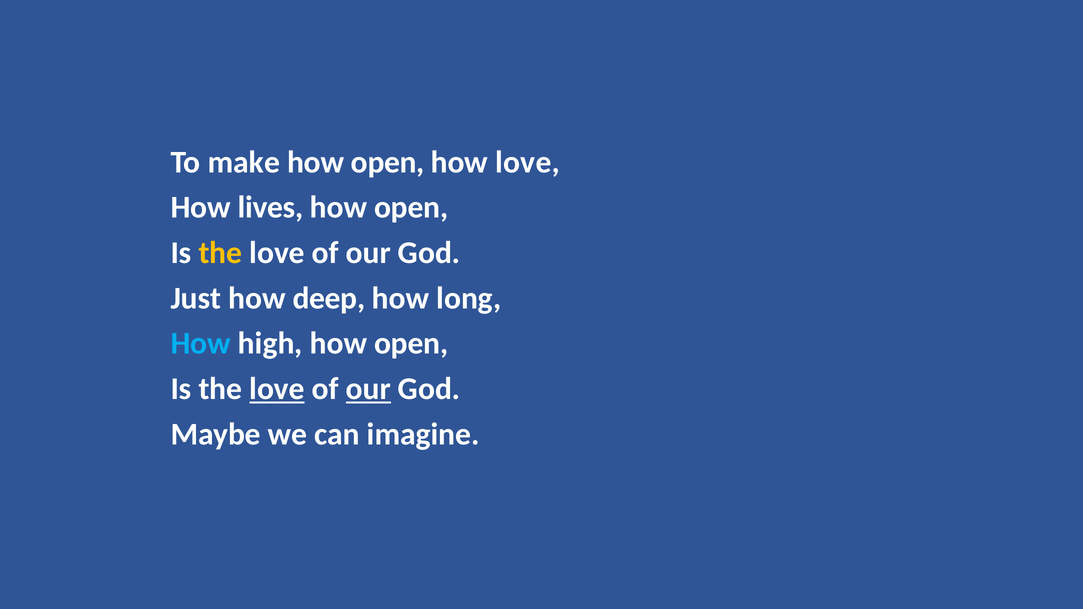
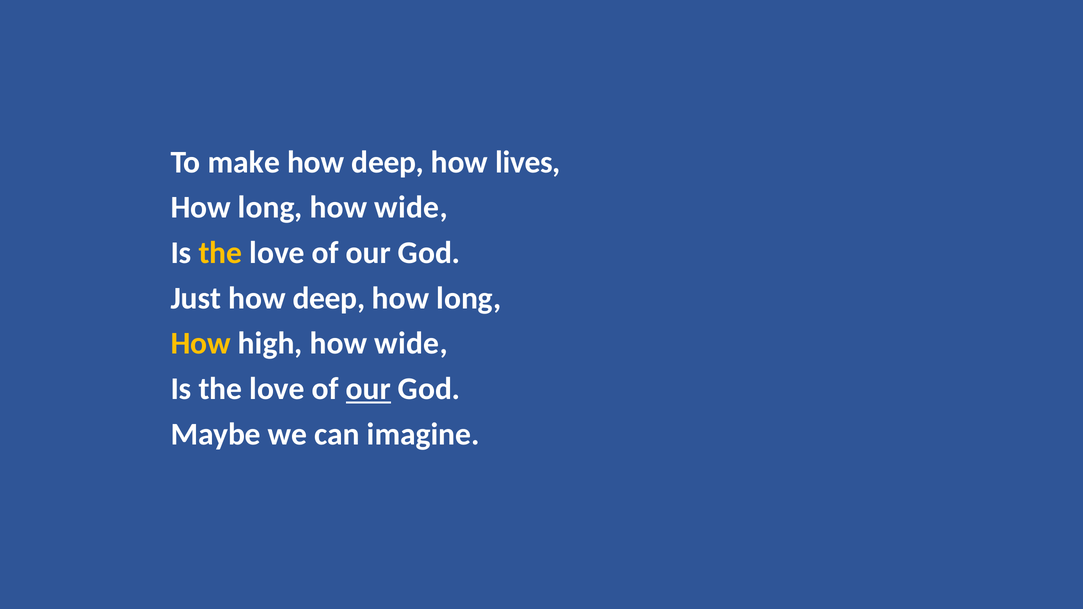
open at (388, 162): open -> deep
how love: love -> lives
lives at (270, 208): lives -> long
open at (411, 208): open -> wide
How at (201, 344) colour: light blue -> yellow
high how open: open -> wide
love at (277, 389) underline: present -> none
